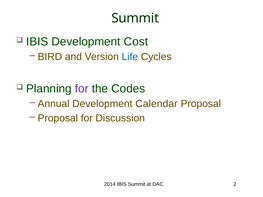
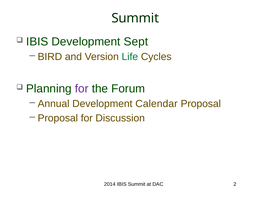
Cost: Cost -> Sept
Life colour: blue -> green
Codes: Codes -> Forum
